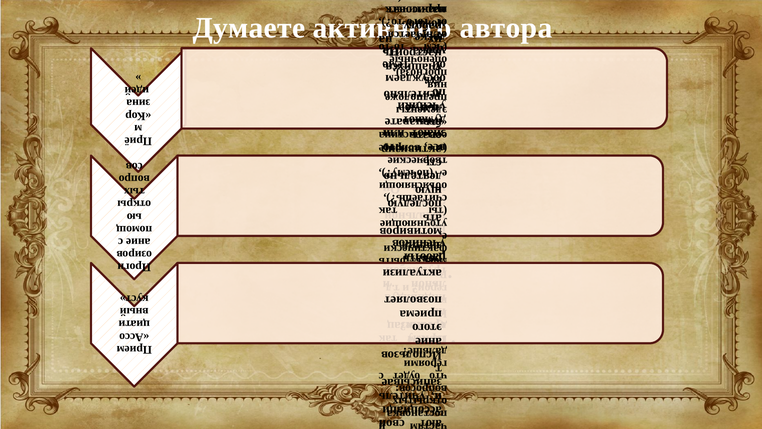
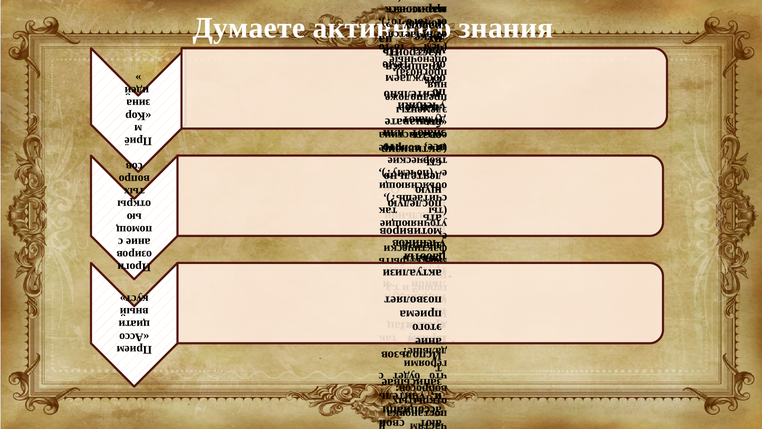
автора: автора -> знания
